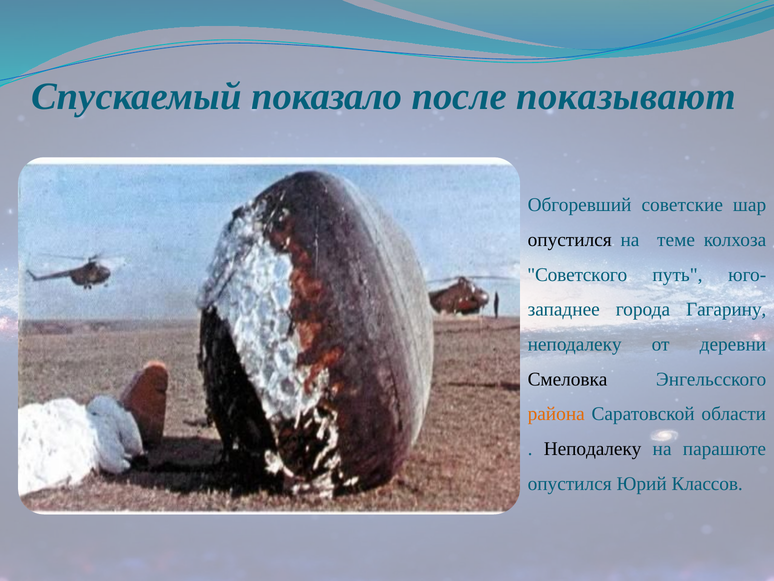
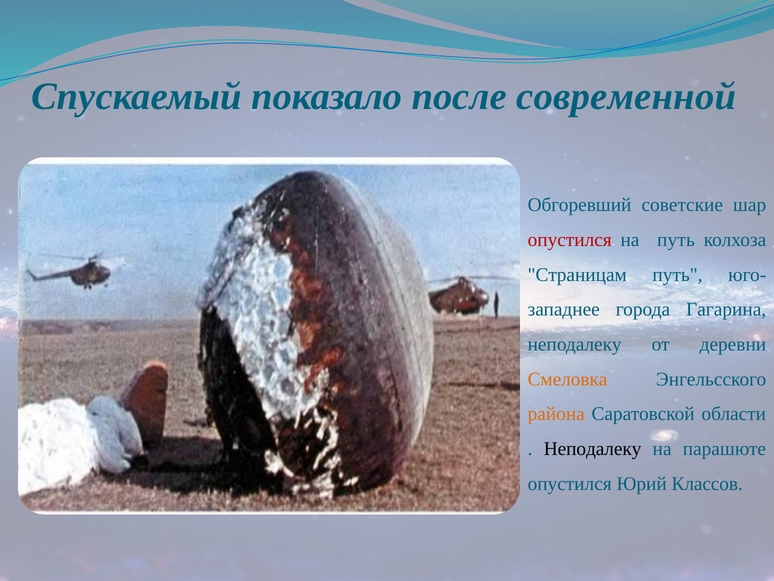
показывают: показывают -> современной
опустился at (570, 240) colour: black -> red
на теме: теме -> путь
Советского: Советского -> Страницам
Гагарину: Гагарину -> Гагарина
Смеловка colour: black -> orange
